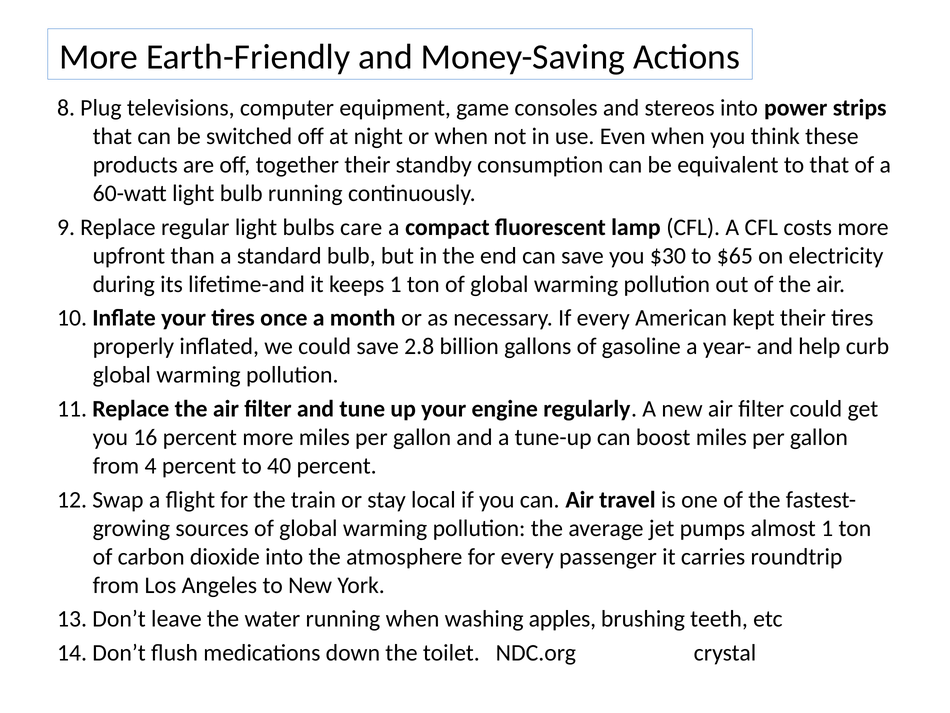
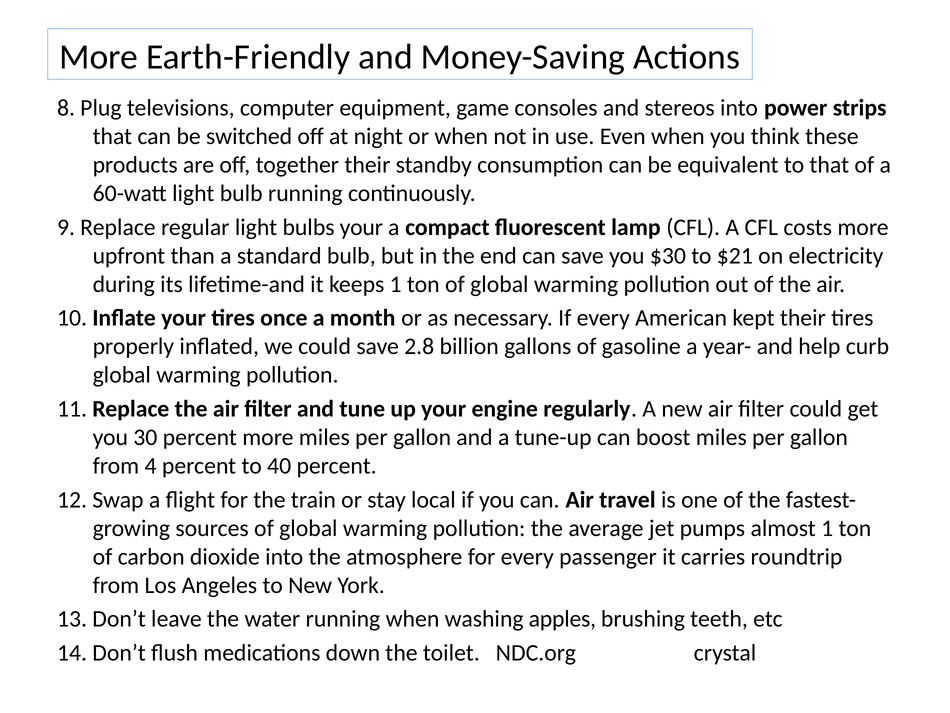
bulbs care: care -> your
$65: $65 -> $21
16: 16 -> 30
